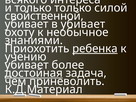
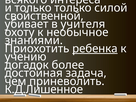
в убивает: убивает -> учителя
убивает at (27, 65): убивает -> догадок
достойная underline: present -> none
К.Д.Материал: К.Д.Материал -> К.Д.Лишенное
